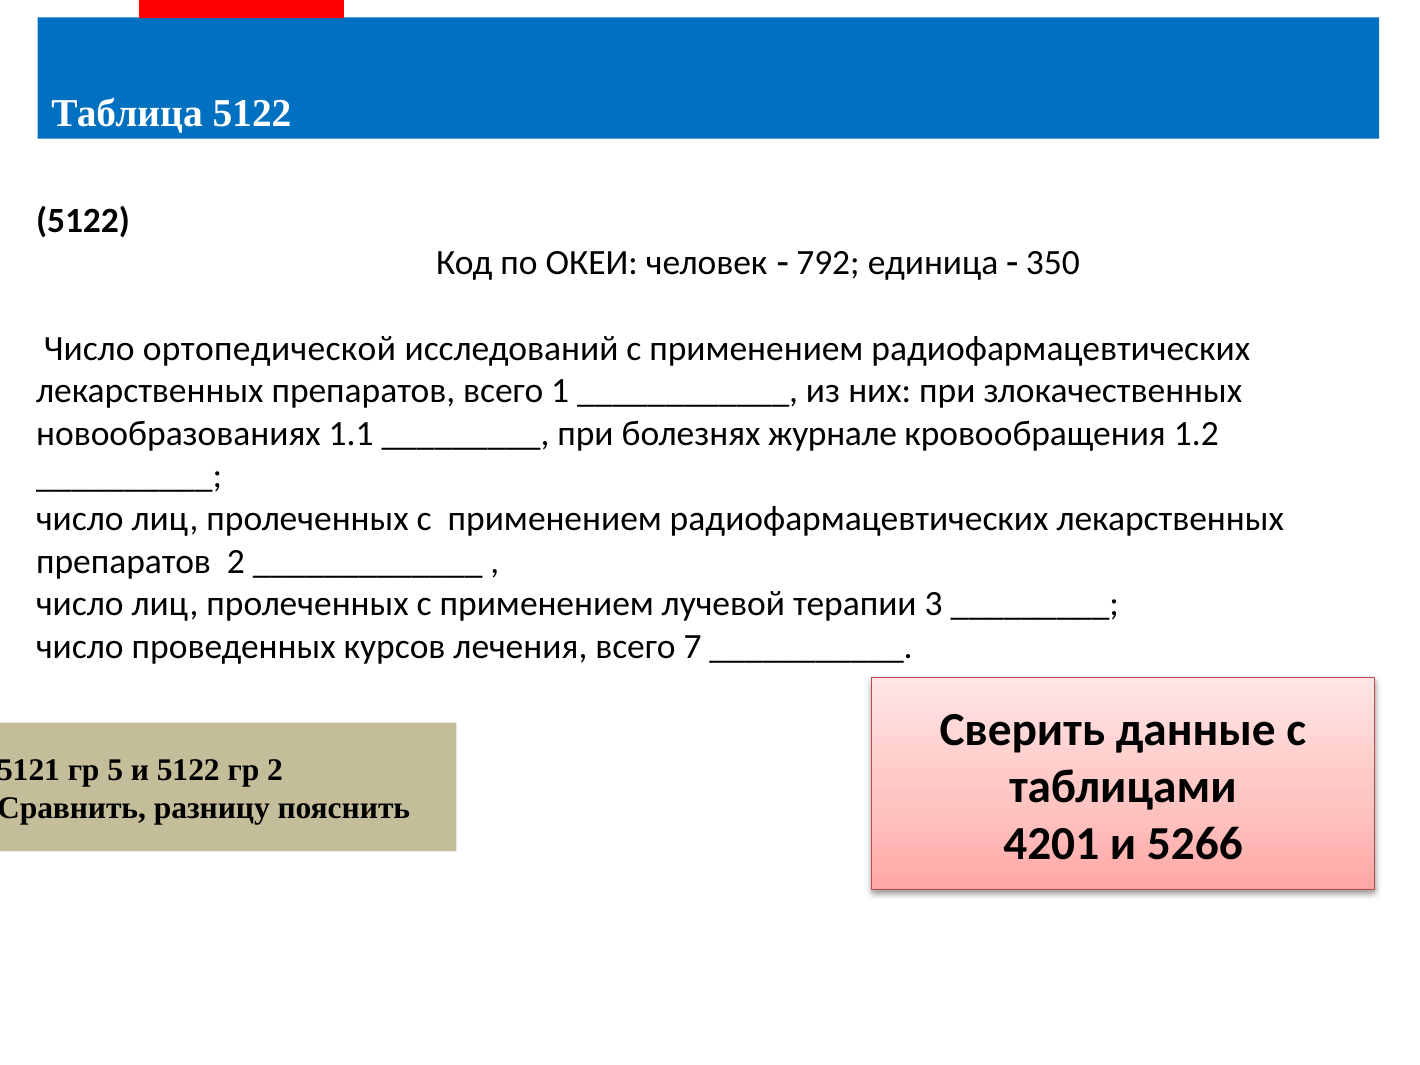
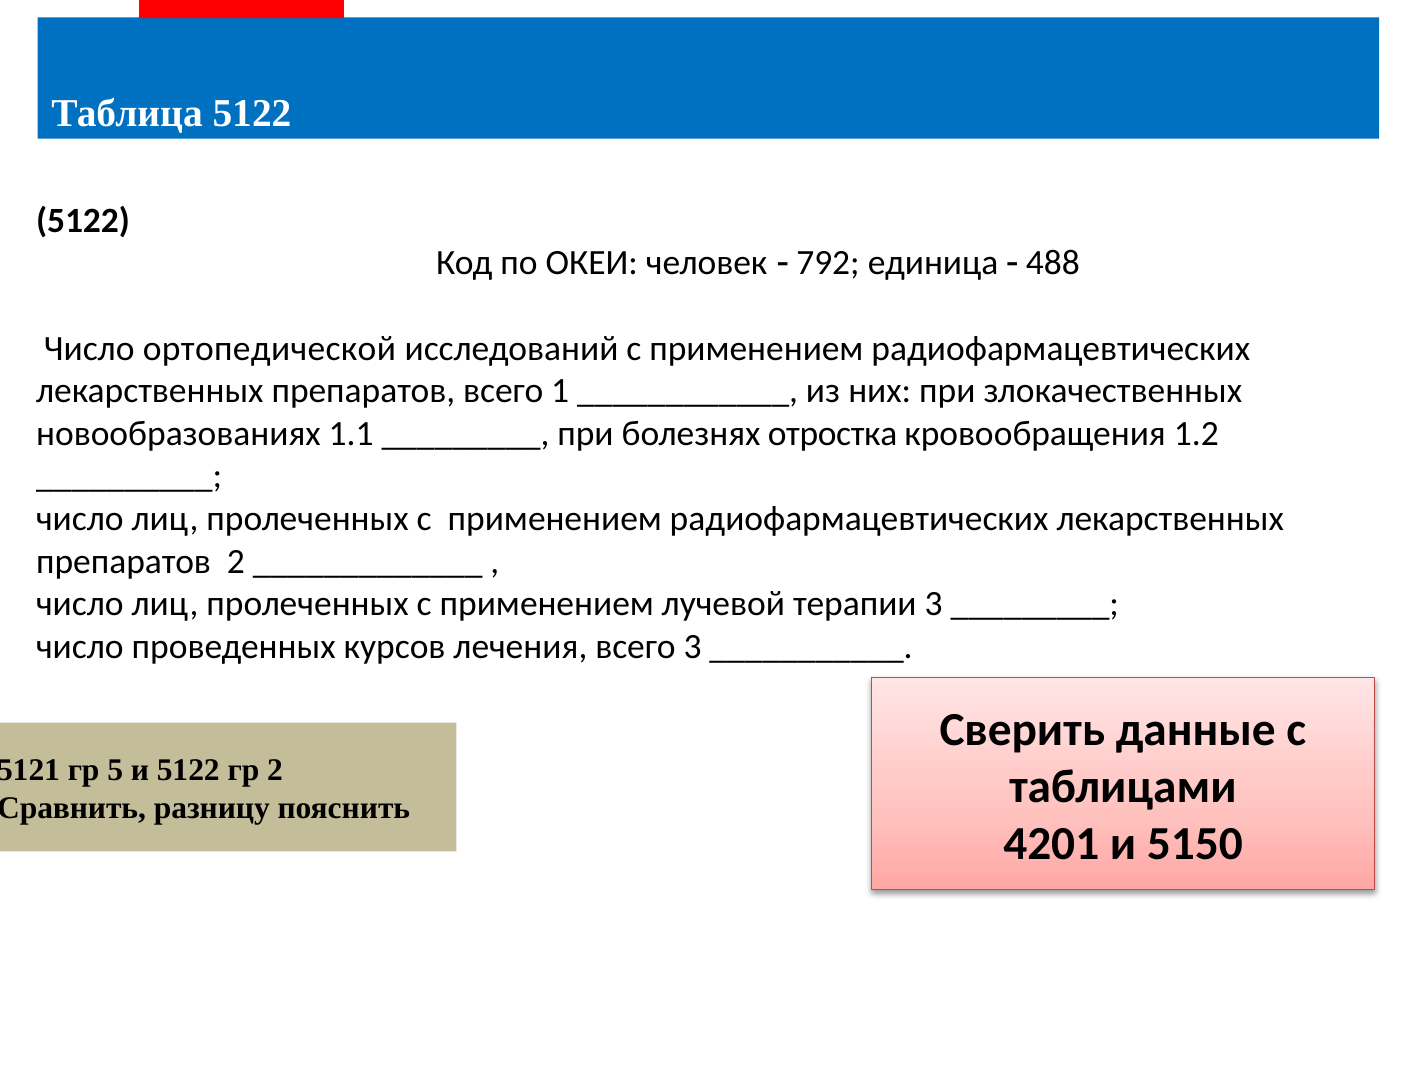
350: 350 -> 488
журнале: журнале -> отростка
всего 7: 7 -> 3
5266: 5266 -> 5150
